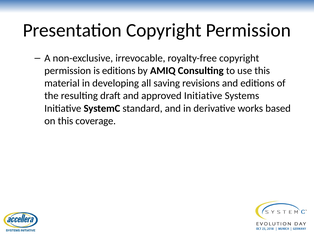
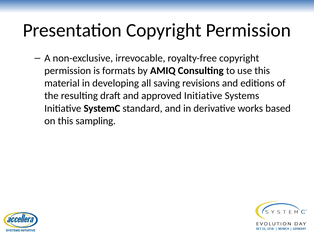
is editions: editions -> formats
coverage: coverage -> sampling
